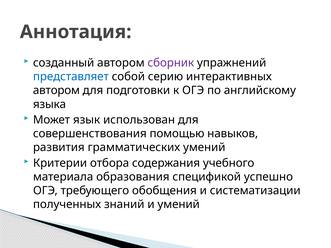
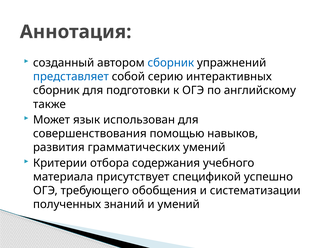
сборник at (171, 63) colour: purple -> blue
автором at (56, 91): автором -> сборник
языка: языка -> также
образования: образования -> присутствует
